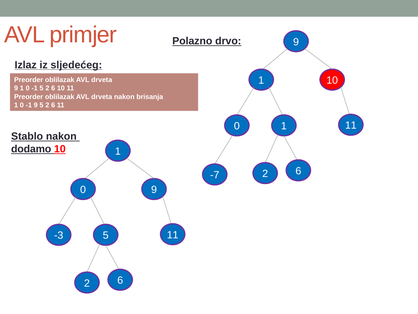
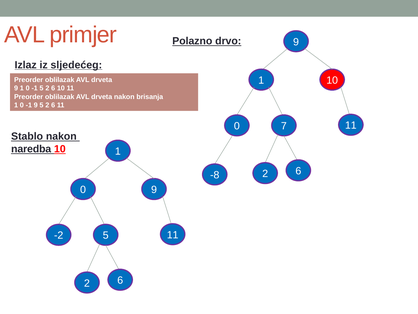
0 1: 1 -> 7
dodamo: dodamo -> naredba
-7: -7 -> -8
-3: -3 -> -2
